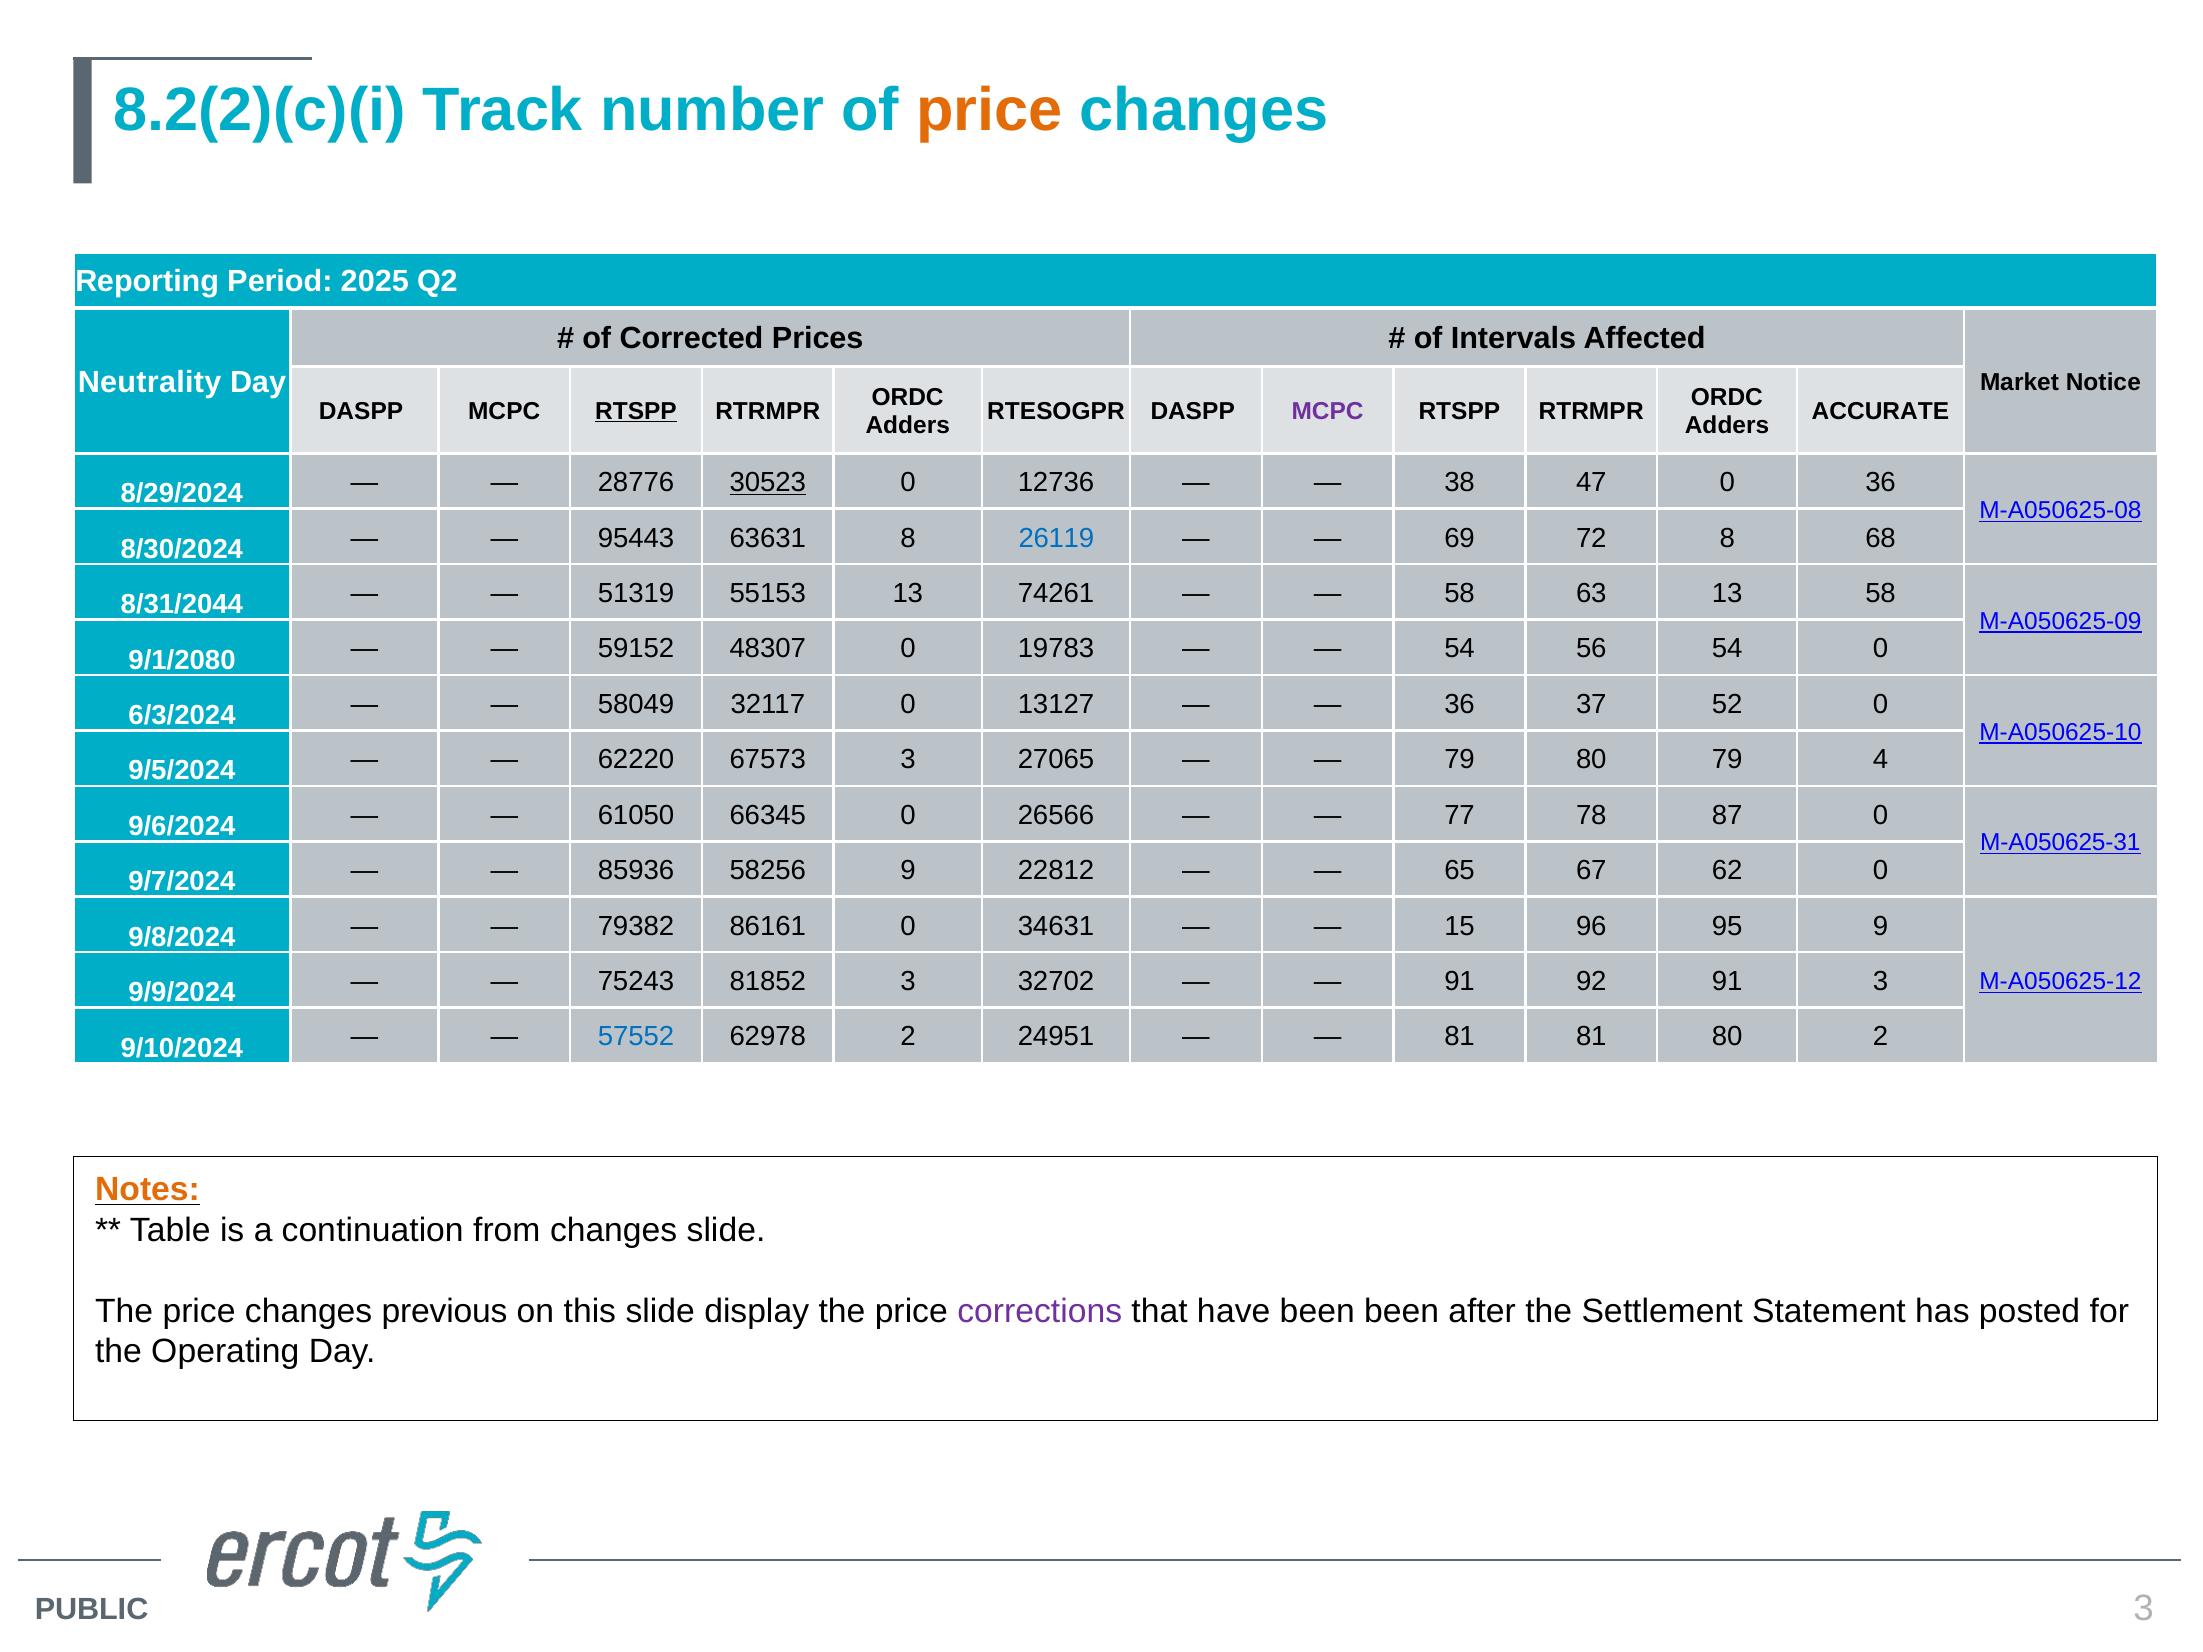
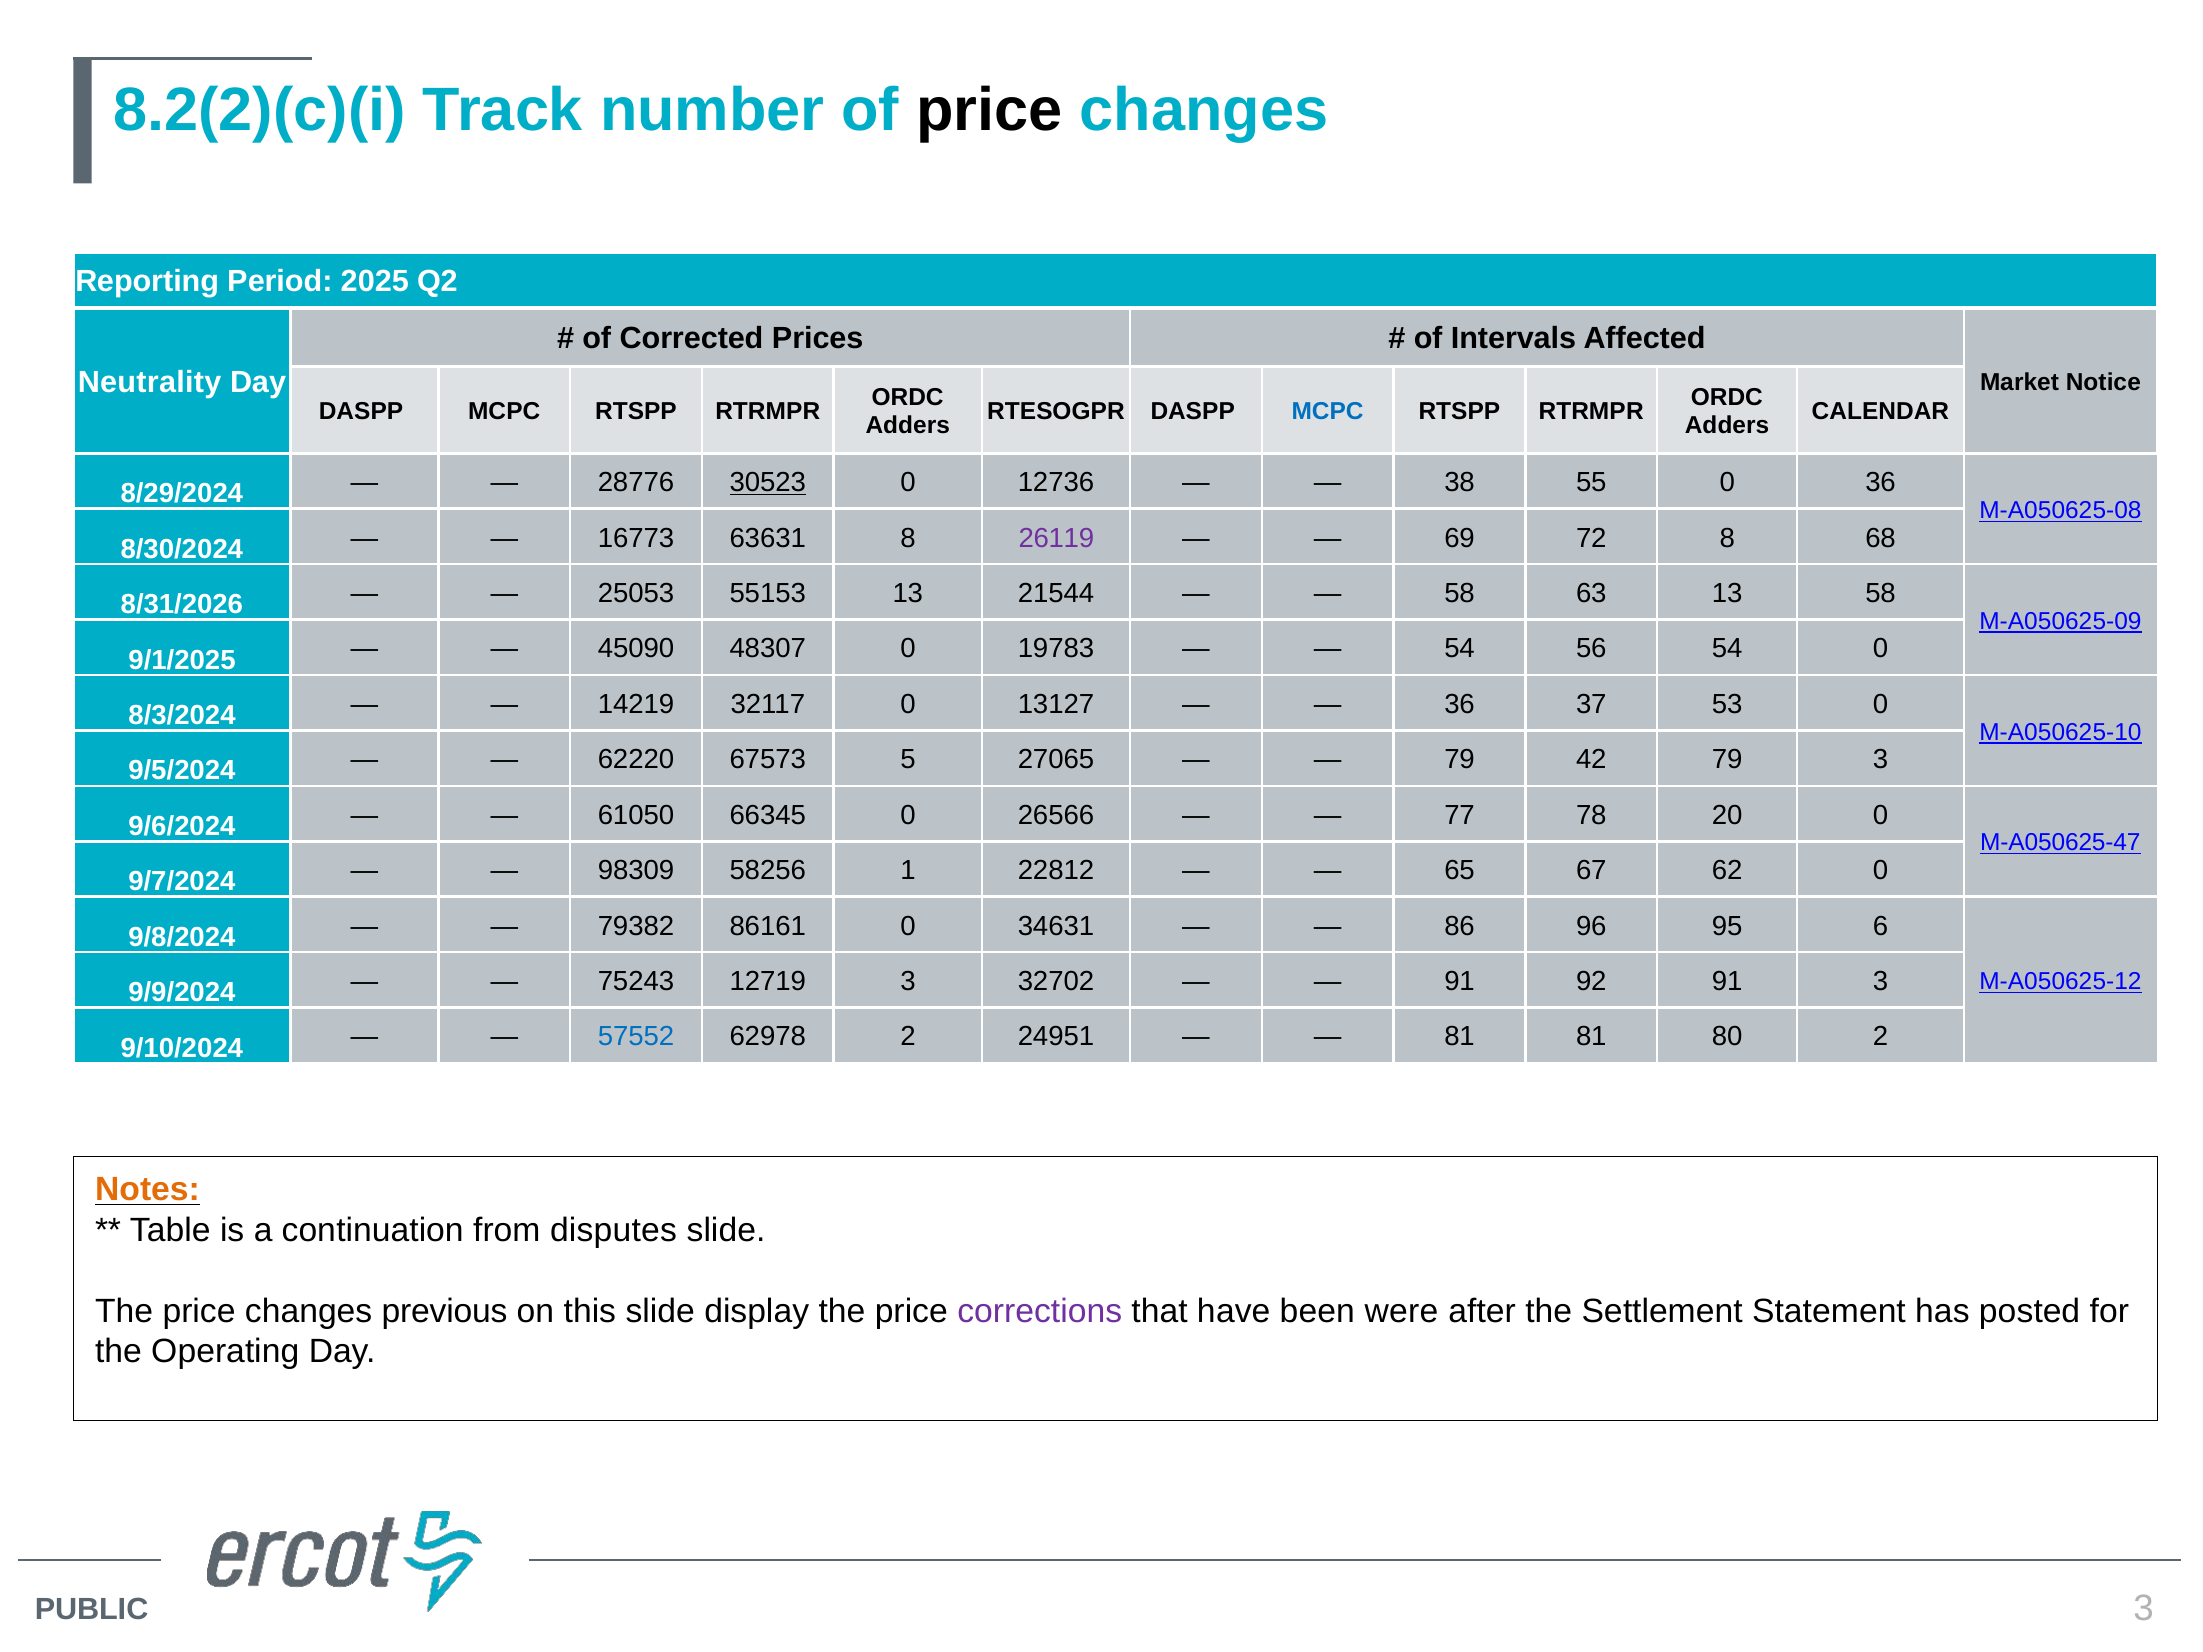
price at (990, 111) colour: orange -> black
RTSPP at (636, 411) underline: present -> none
MCPC at (1328, 411) colour: purple -> blue
ACCURATE: ACCURATE -> CALENDAR
47: 47 -> 55
95443: 95443 -> 16773
26119 colour: blue -> purple
8/31/2044: 8/31/2044 -> 8/31/2026
51319: 51319 -> 25053
74261: 74261 -> 21544
9/1/2080: 9/1/2080 -> 9/1/2025
59152: 59152 -> 45090
6/3/2024: 6/3/2024 -> 8/3/2024
58049: 58049 -> 14219
52: 52 -> 53
67573 3: 3 -> 5
79 80: 80 -> 42
79 4: 4 -> 3
87: 87 -> 20
M-A050625-31: M-A050625-31 -> M-A050625-47
85936: 85936 -> 98309
58256 9: 9 -> 1
15: 15 -> 86
95 9: 9 -> 6
81852: 81852 -> 12719
from changes: changes -> disputes
been been: been -> were
